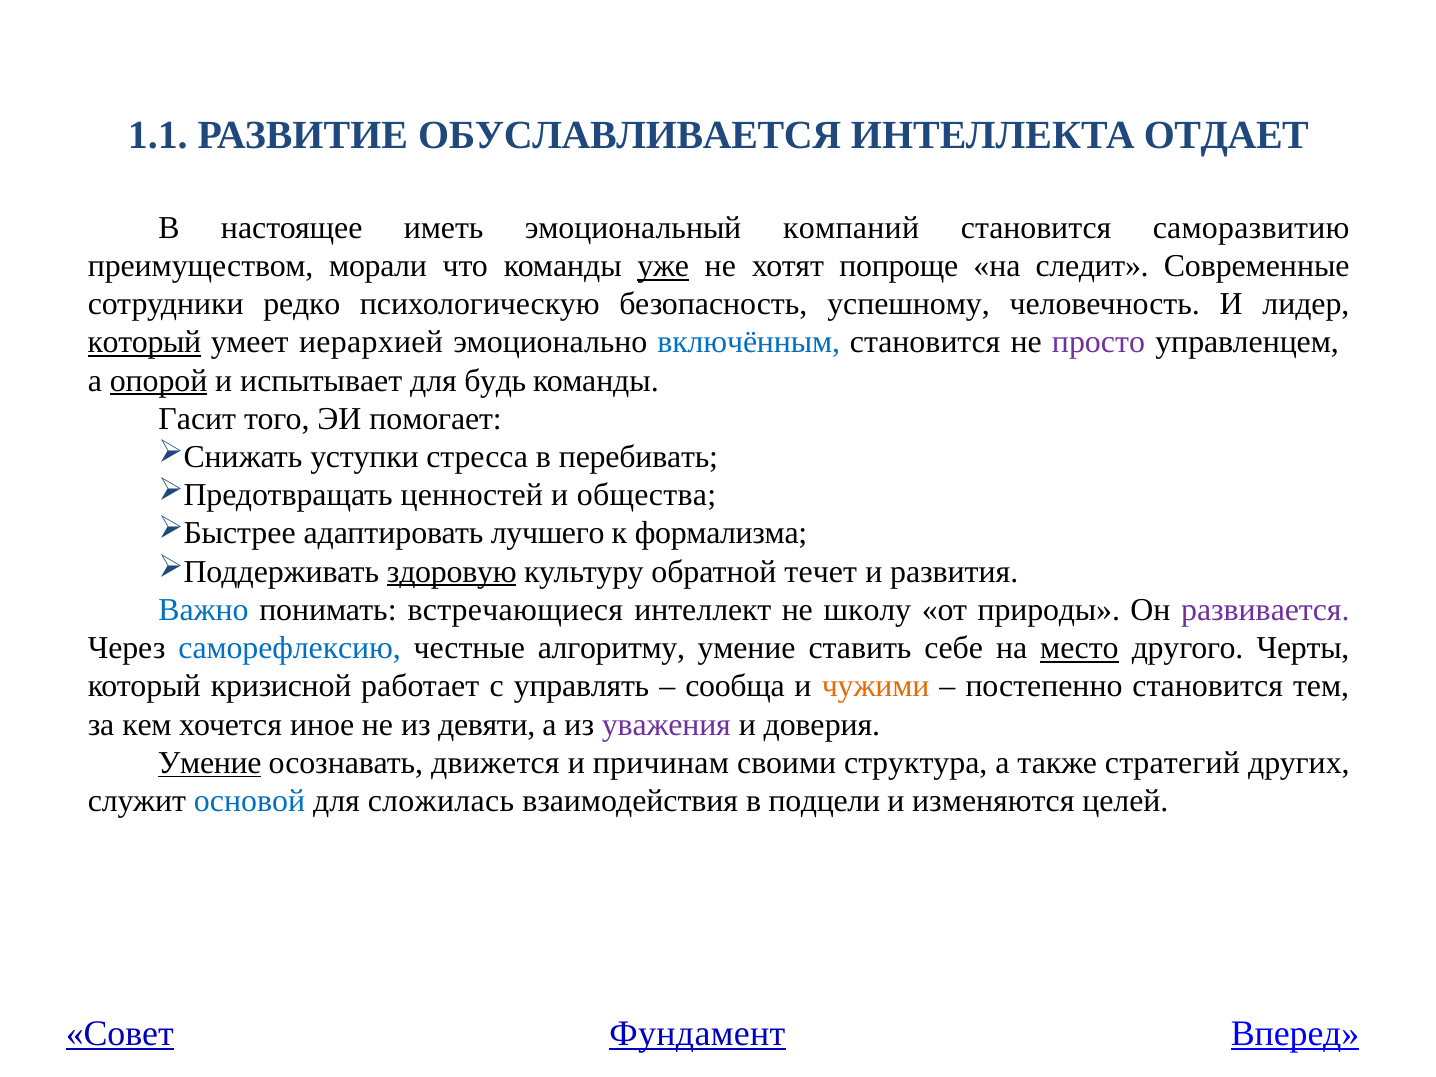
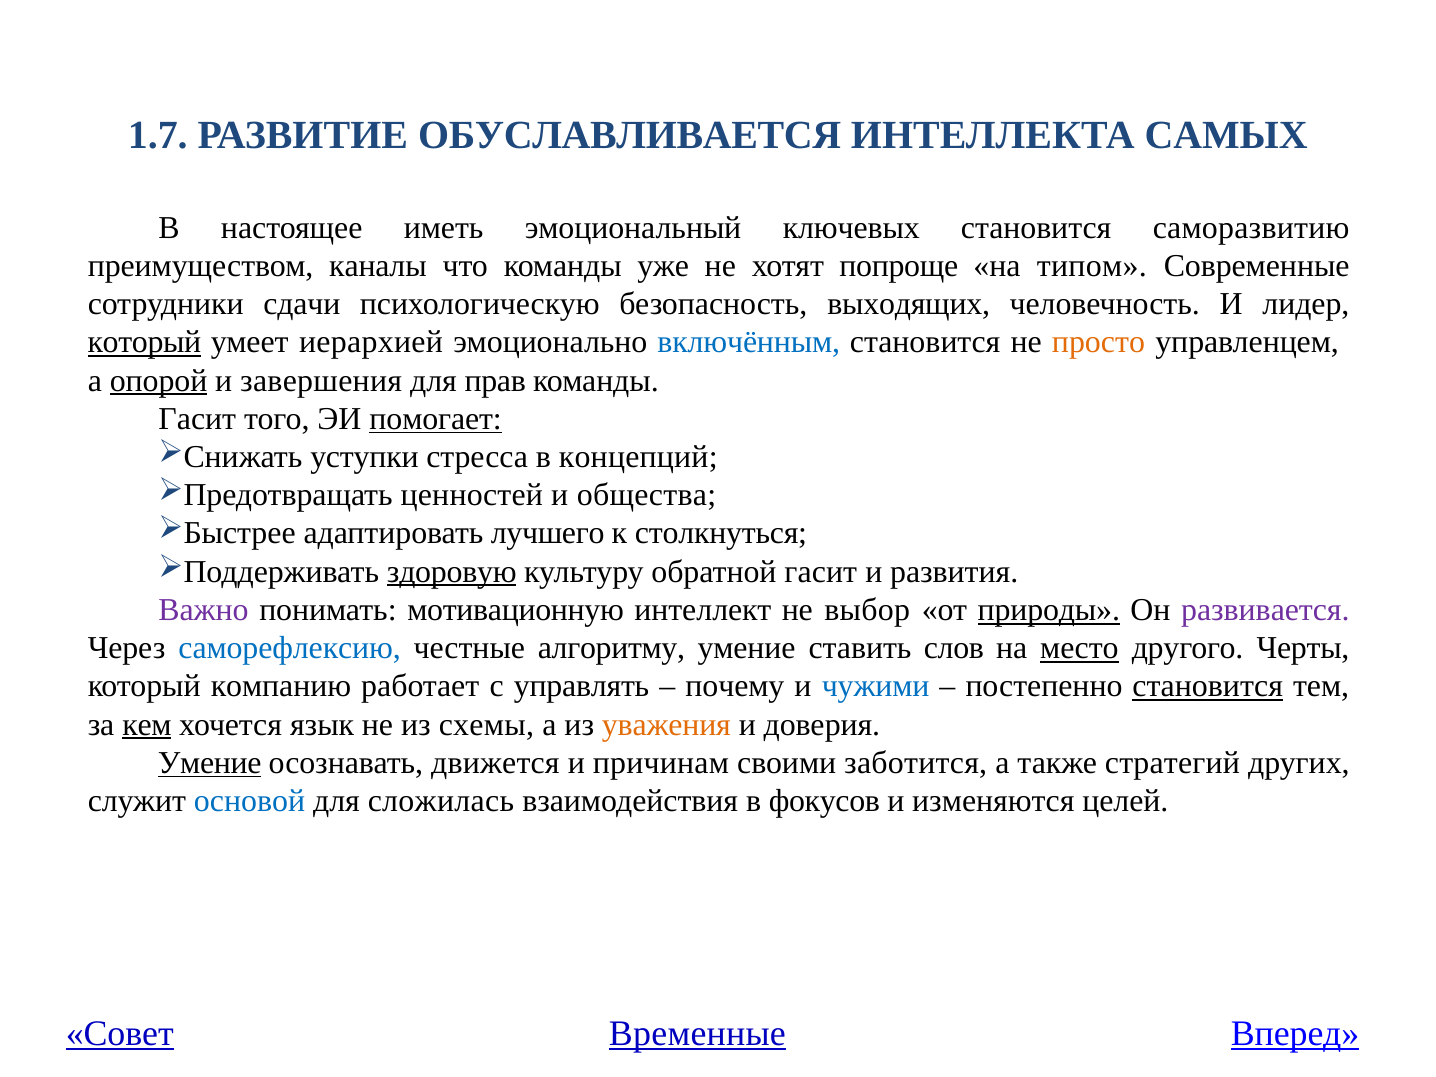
1.1: 1.1 -> 1.7
ОТДАЕТ: ОТДАЕТ -> САМЫХ
компаний: компаний -> ключевых
морали: морали -> каналы
уже underline: present -> none
следит: следит -> типом
редко: редко -> сдачи
успешному: успешному -> выходящих
просто colour: purple -> orange
испытывает: испытывает -> завершения
будь: будь -> прав
помогает underline: none -> present
перебивать: перебивать -> концепций
формализма: формализма -> столкнуться
обратной течет: течет -> гасит
Важно colour: blue -> purple
встречающиеся: встречающиеся -> мотивационную
школу: школу -> выбор
природы underline: none -> present
себе: себе -> слов
кризисной: кризисной -> компанию
сообща: сообща -> почему
чужими colour: orange -> blue
становится at (1208, 686) underline: none -> present
кем underline: none -> present
иное: иное -> язык
девяти: девяти -> схемы
уважения colour: purple -> orange
структура: структура -> заботится
подцели: подцели -> фокусов
Фундамент: Фундамент -> Временные
